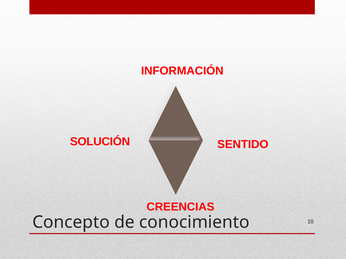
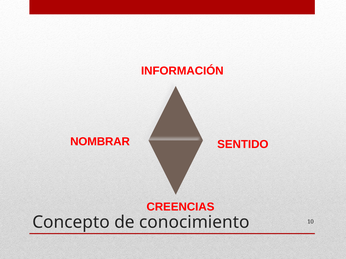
SOLUCIÓN: SOLUCIÓN -> NOMBRAR
